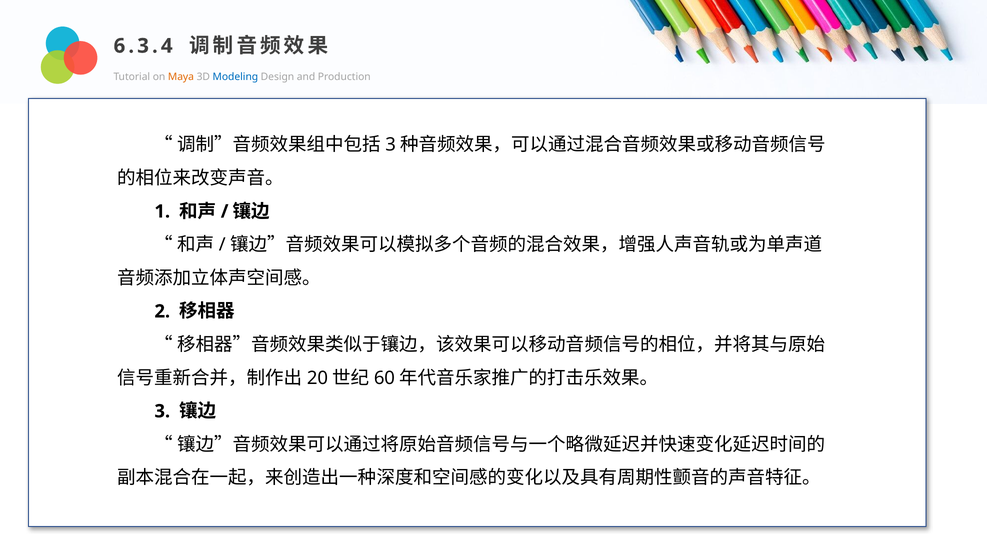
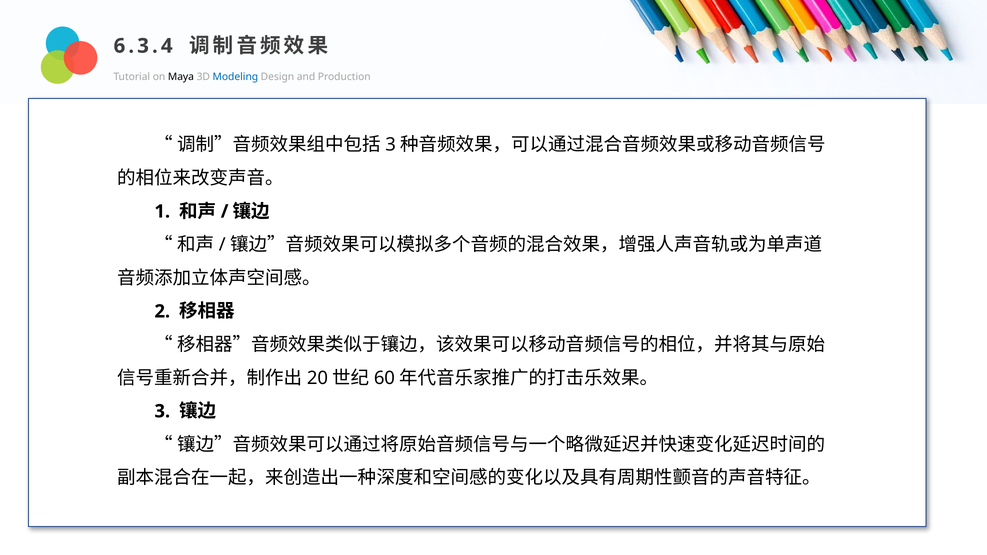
Maya colour: orange -> black
